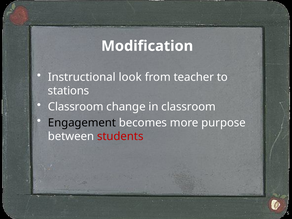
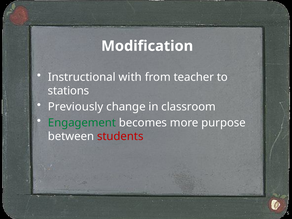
look: look -> with
Classroom at (76, 107): Classroom -> Previously
Engagement colour: black -> green
